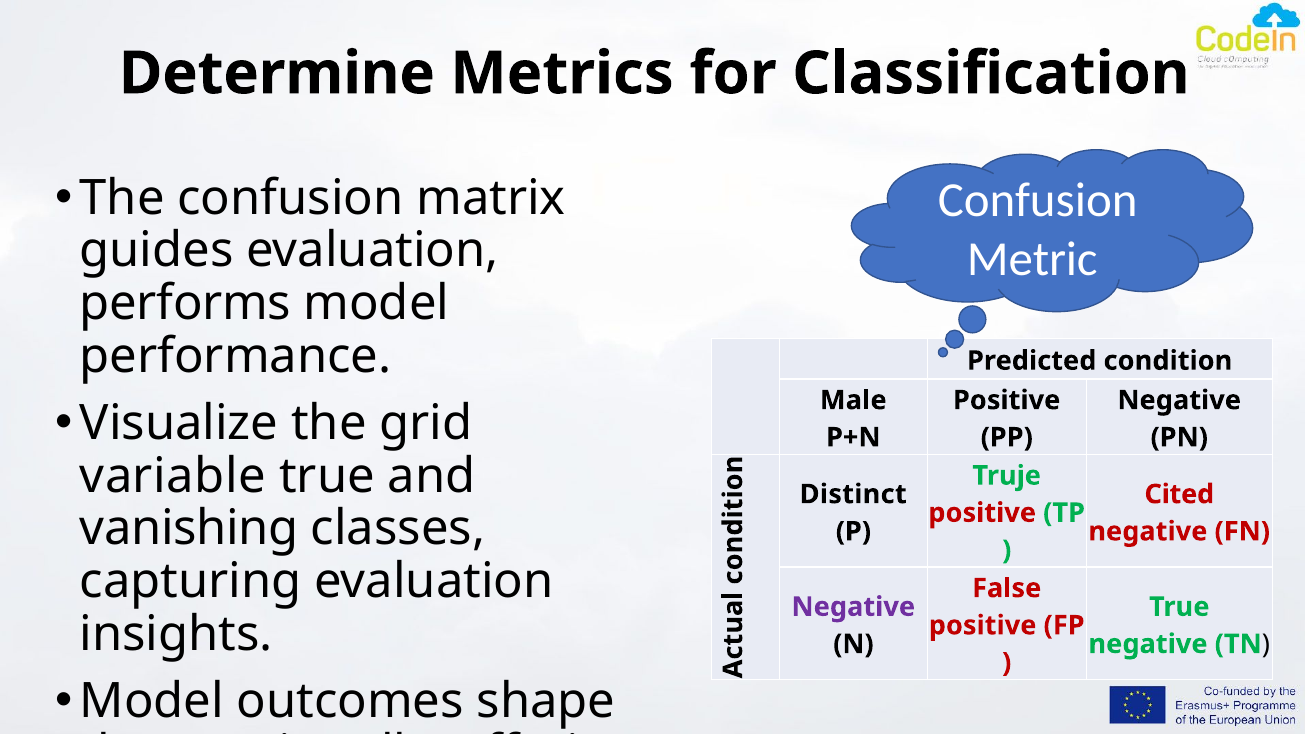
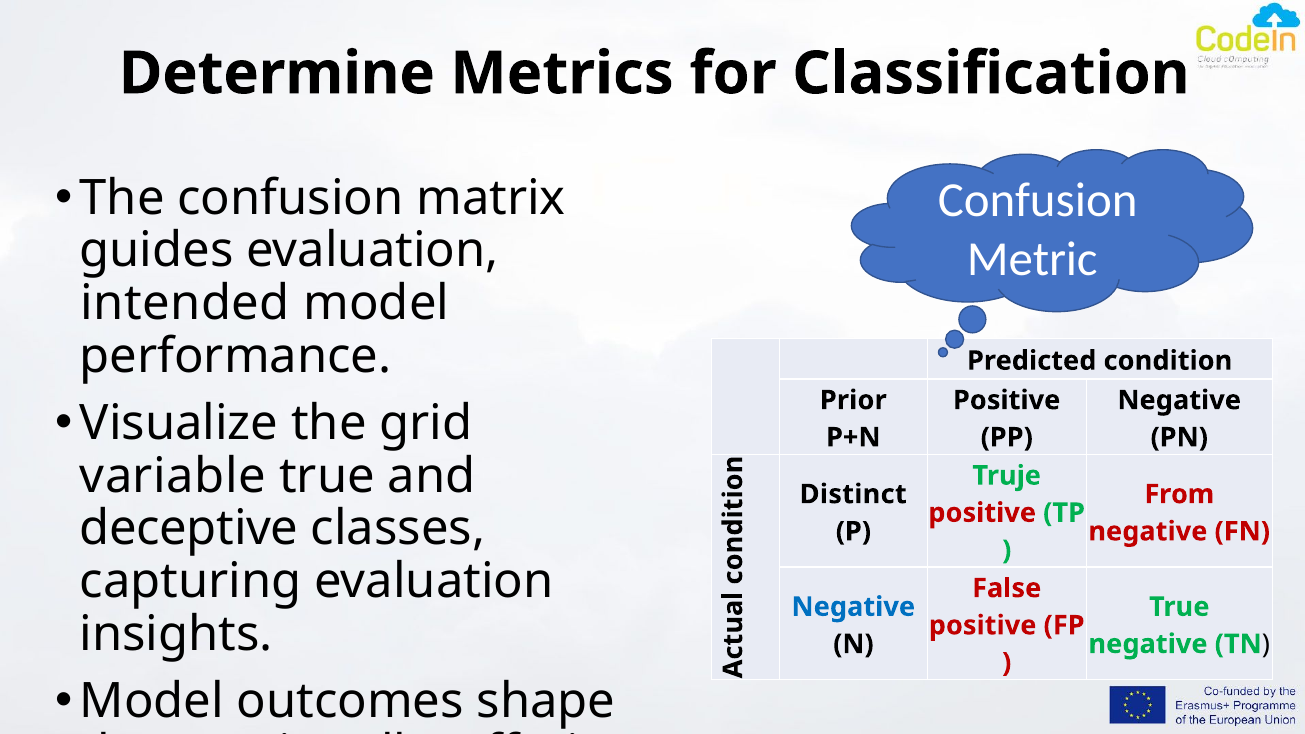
performs: performs -> intended
Male: Male -> Prior
Cited: Cited -> From
vanishing: vanishing -> deceptive
Negative at (853, 607) colour: purple -> blue
